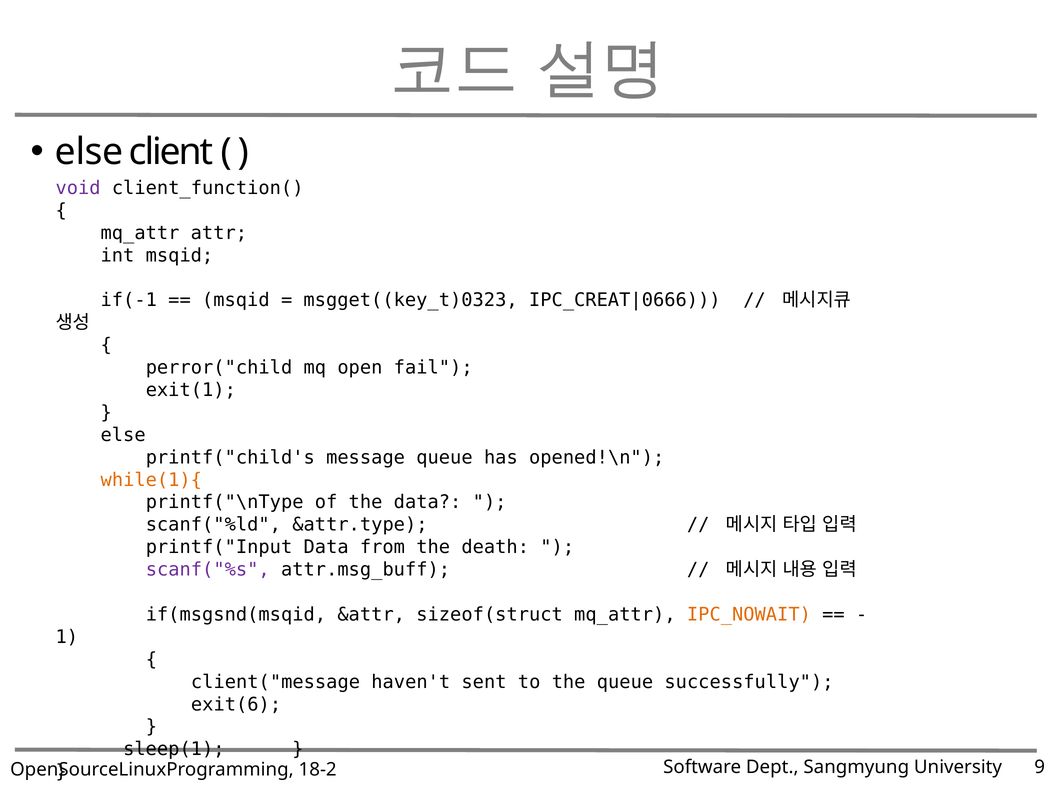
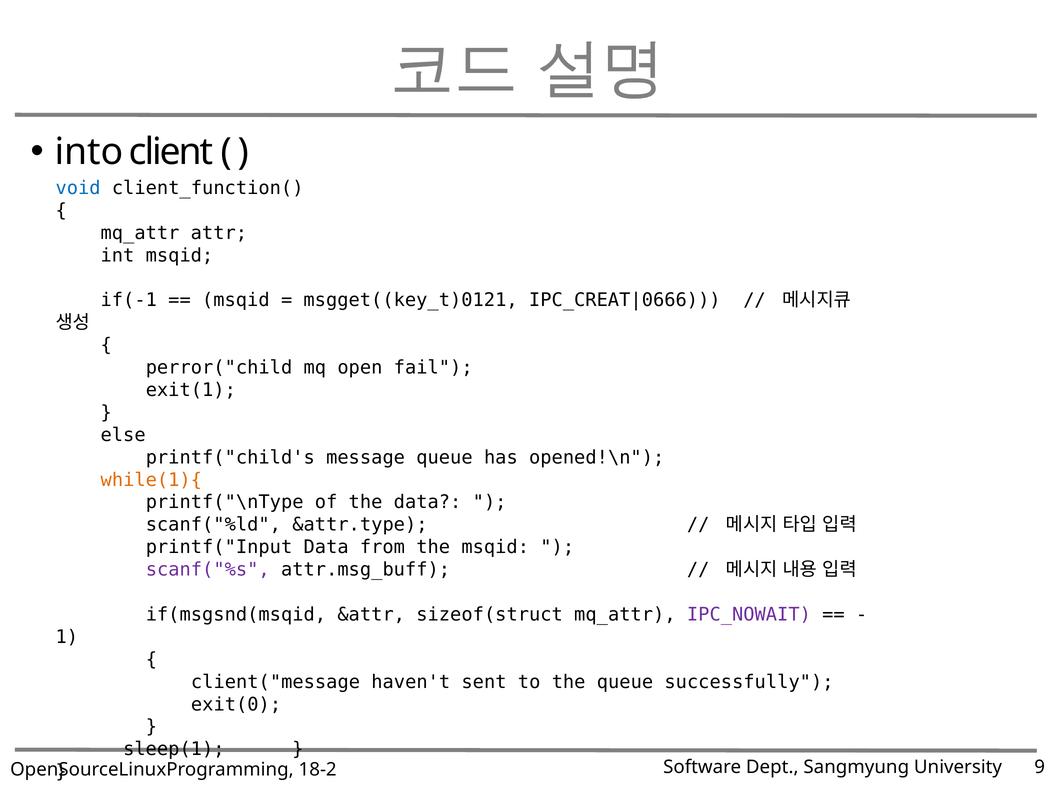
else at (89, 152): else -> into
void colour: purple -> blue
msgget((key_t)0323: msgget((key_t)0323 -> msgget((key_t)0121
the death: death -> msqid
IPC_NOWAIT colour: orange -> purple
exit(6: exit(6 -> exit(0
